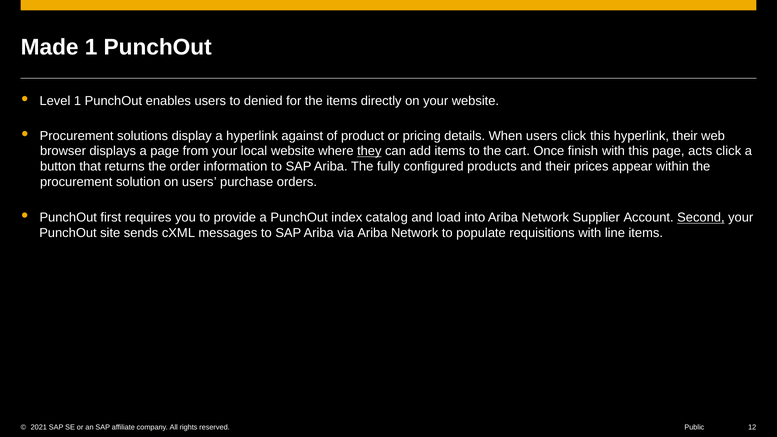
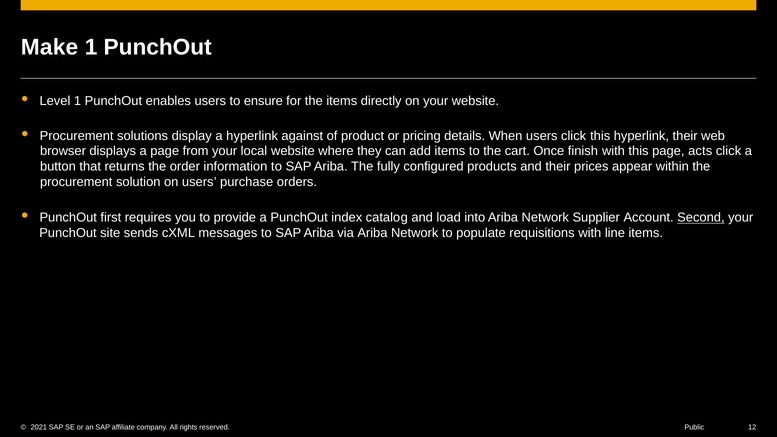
Made: Made -> Make
denied: denied -> ensure
they underline: present -> none
